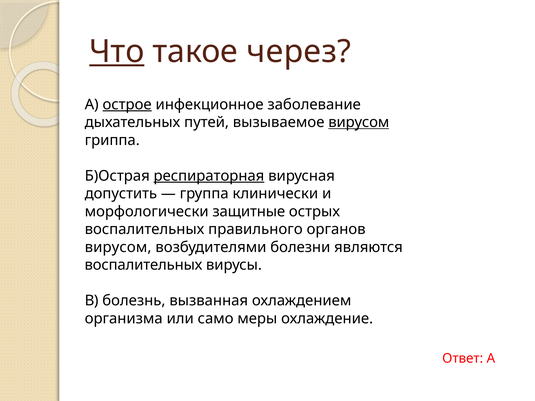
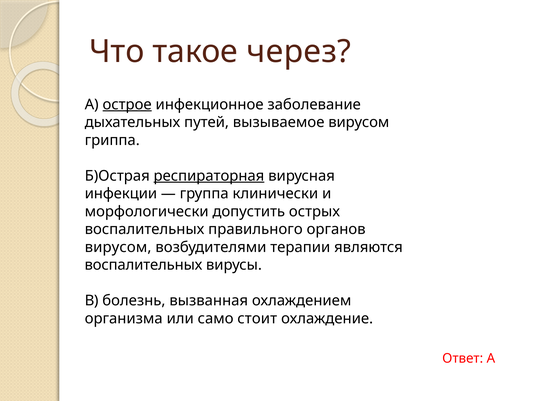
Что underline: present -> none
вирусом at (359, 122) underline: present -> none
допустить: допустить -> инфекции
защитные: защитные -> допустить
болезни: болезни -> терапии
меры: меры -> стоит
